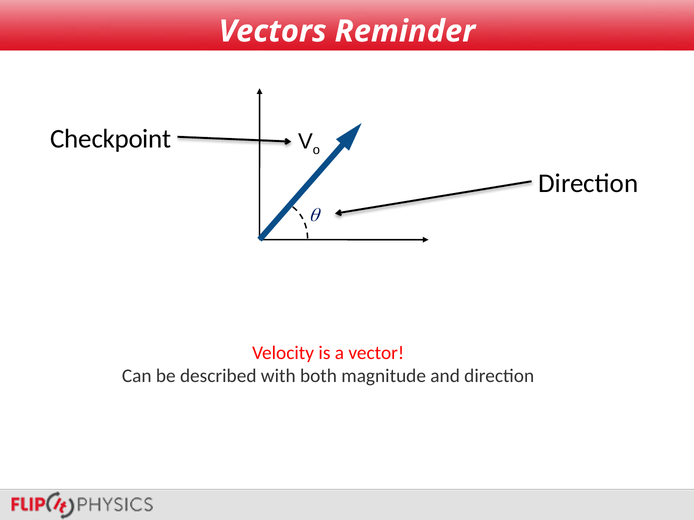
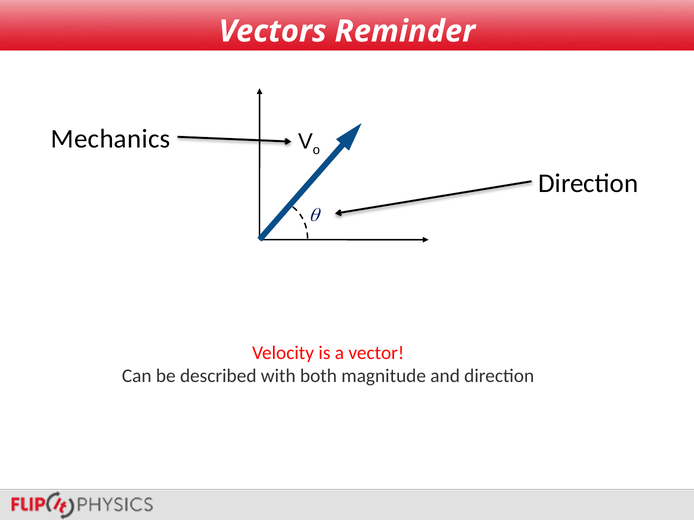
Checkpoint: Checkpoint -> Mechanics
